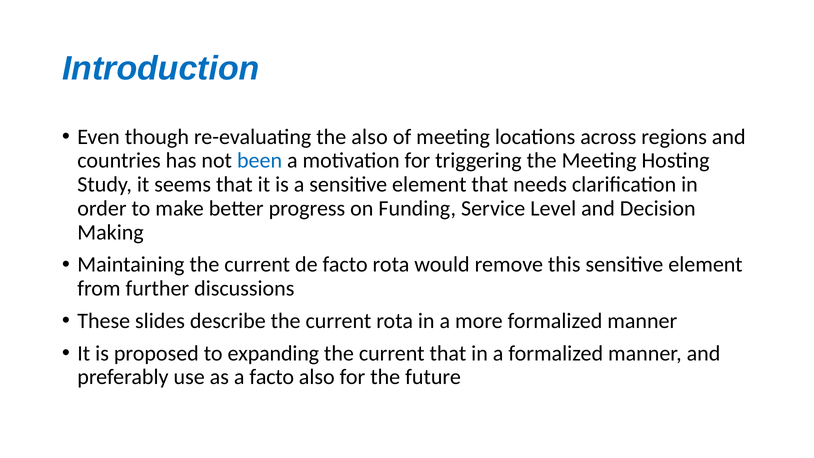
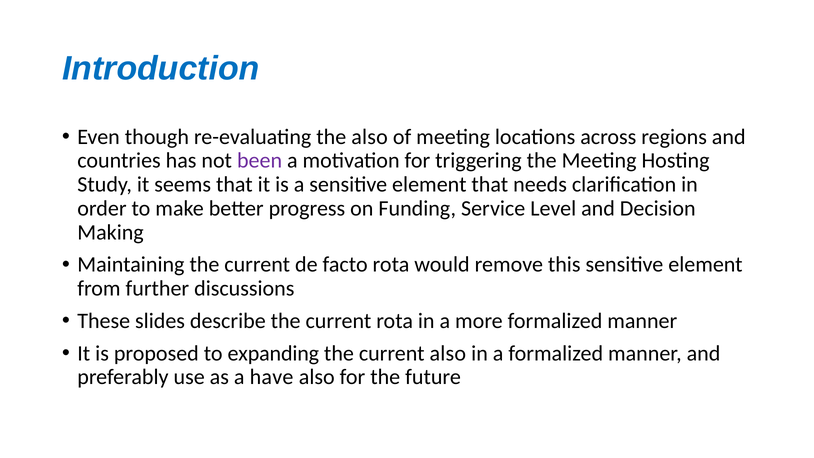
been colour: blue -> purple
current that: that -> also
a facto: facto -> have
